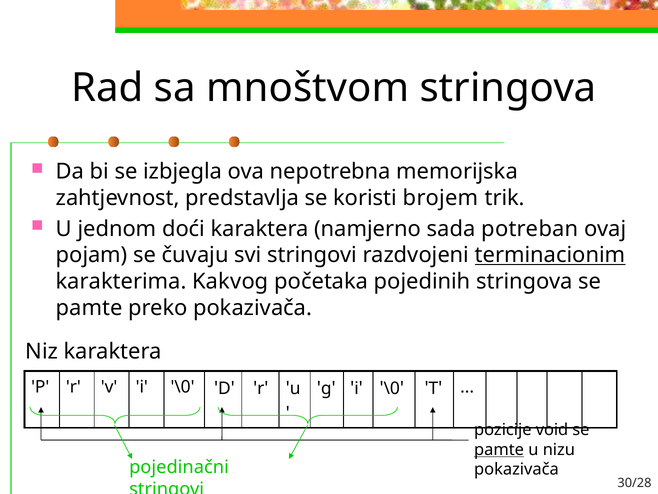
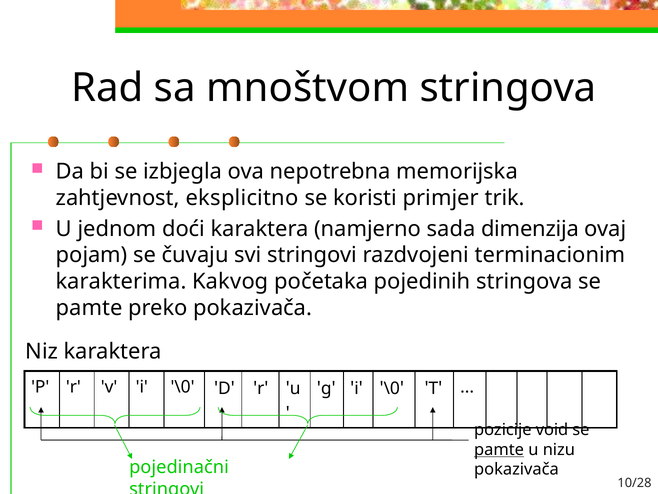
predstavlja: predstavlja -> eksplicitno
brojem: brojem -> primjer
potreban: potreban -> dimenzija
terminacionim underline: present -> none
30/28: 30/28 -> 10/28
